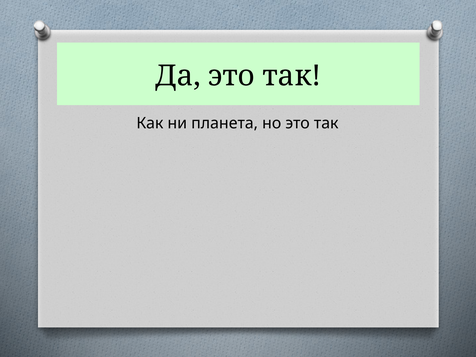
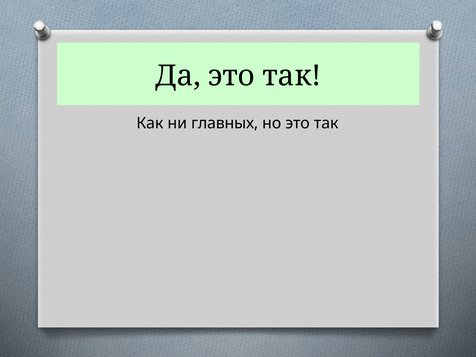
планета: планета -> главных
